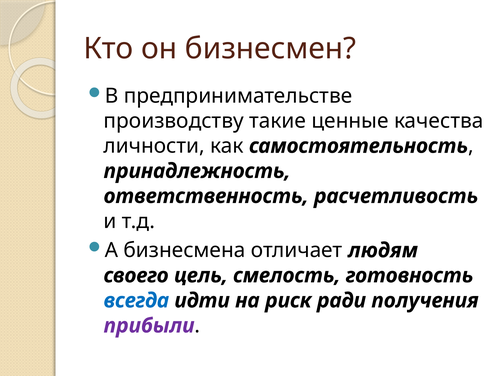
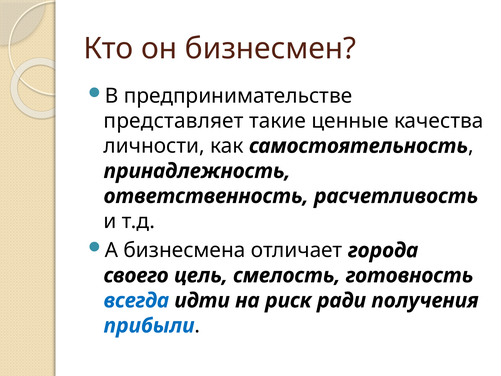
производству: производству -> представляет
людям: людям -> города
прибыли colour: purple -> blue
